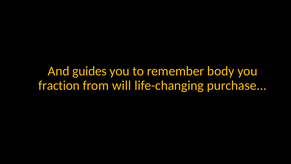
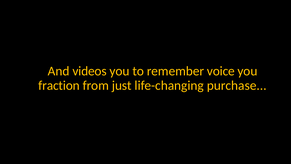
guides: guides -> videos
body: body -> voice
will: will -> just
